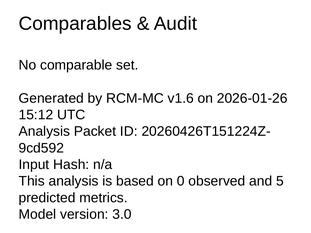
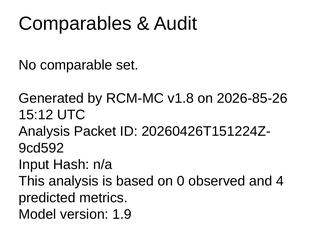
v1.6: v1.6 -> v1.8
2026-01-26: 2026-01-26 -> 2026-85-26
5: 5 -> 4
3.0: 3.0 -> 1.9
